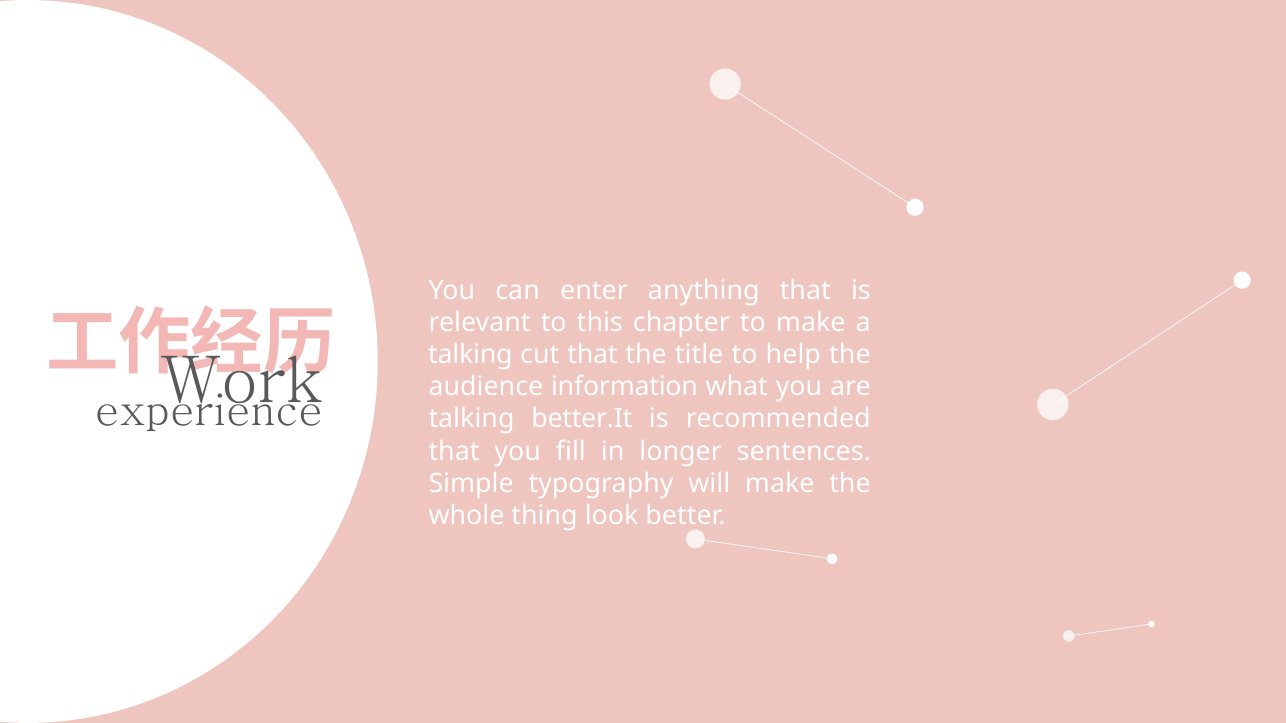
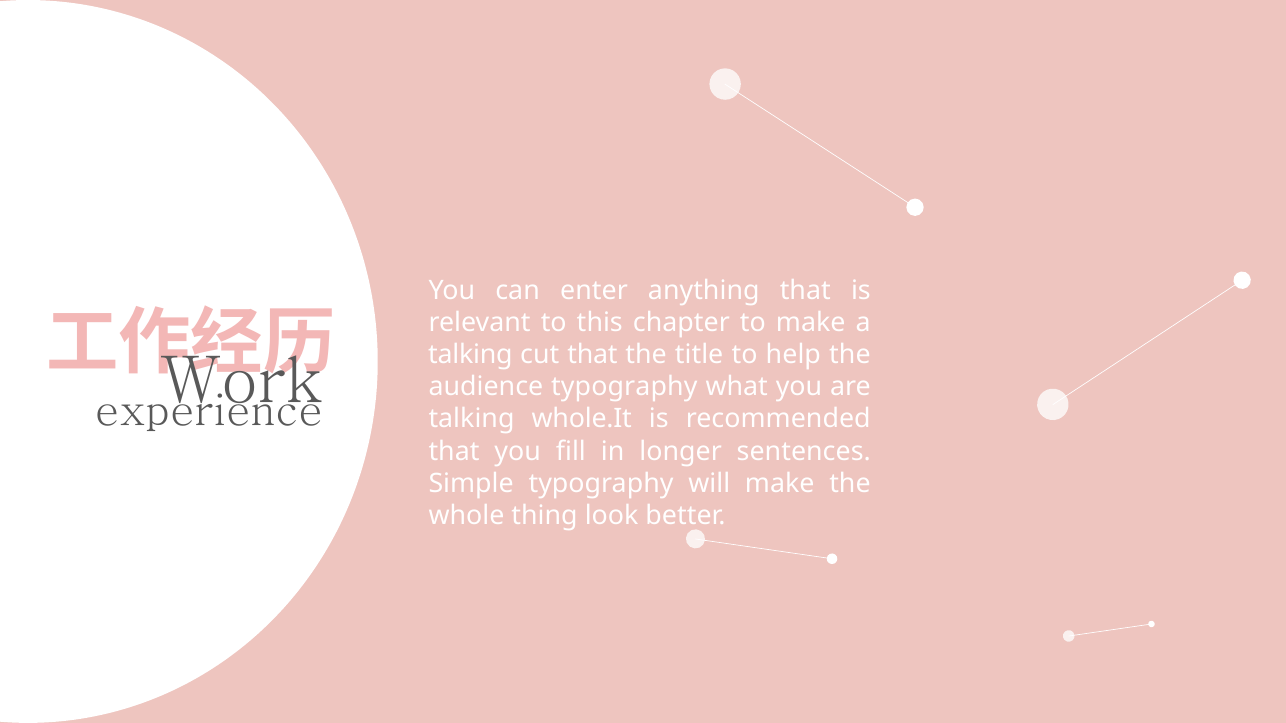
audience information: information -> typography
better.It: better.It -> whole.It
